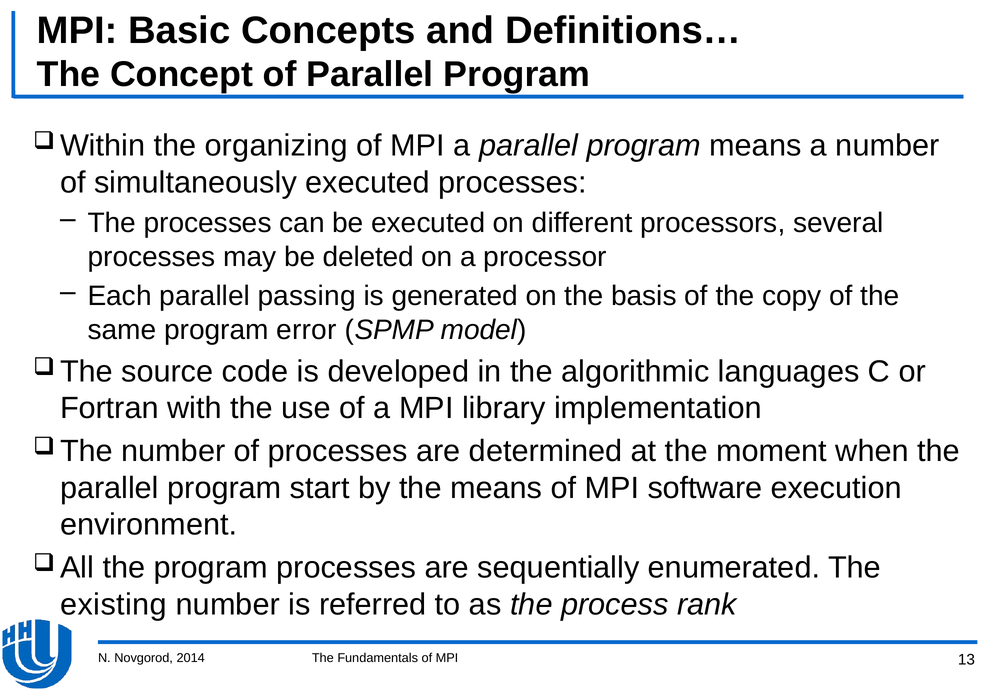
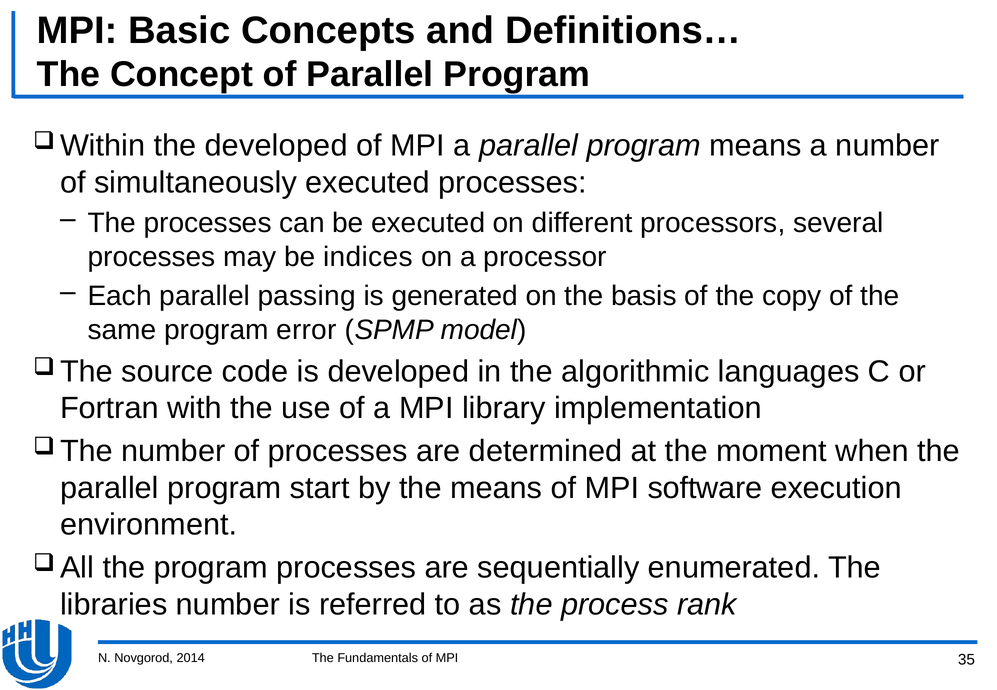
the organizing: organizing -> developed
deleted: deleted -> indices
existing: existing -> libraries
13: 13 -> 35
